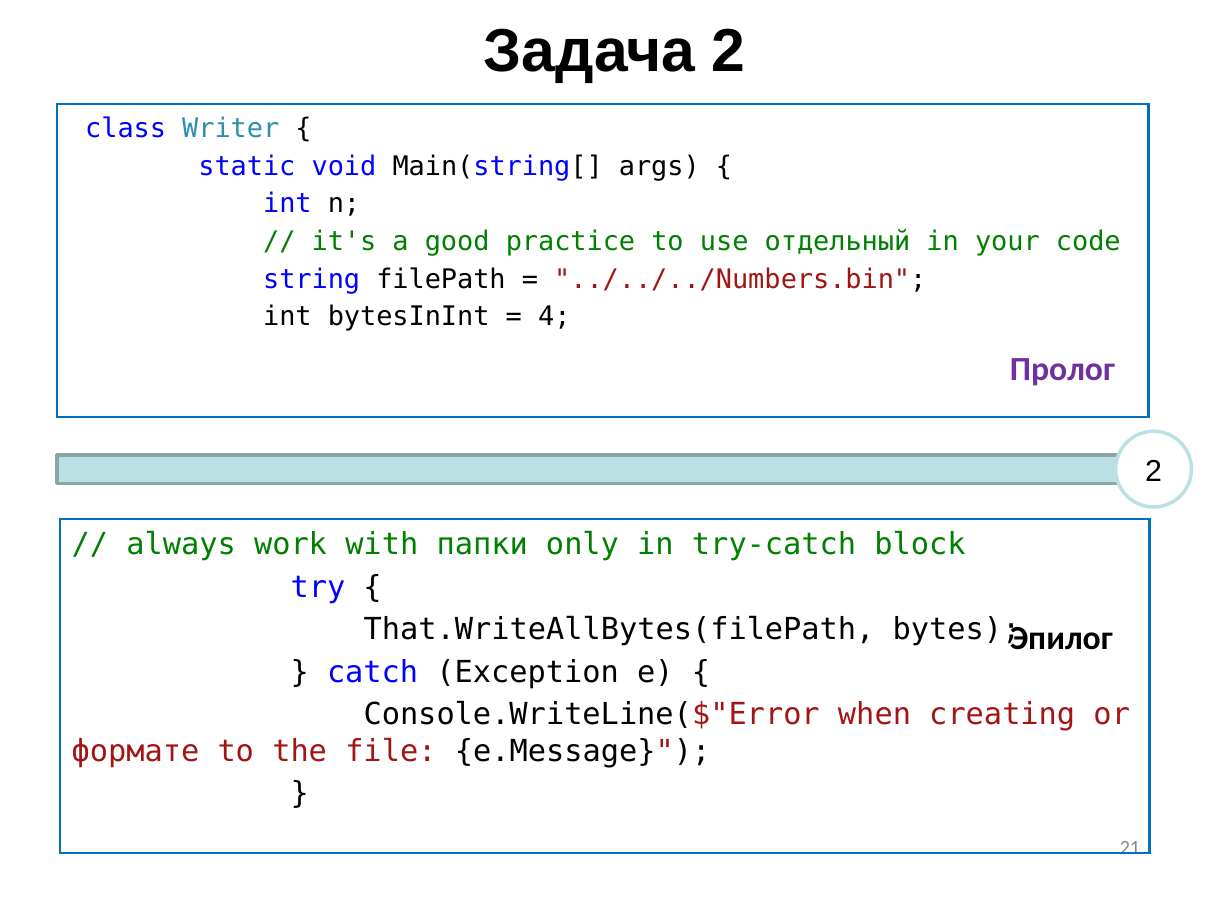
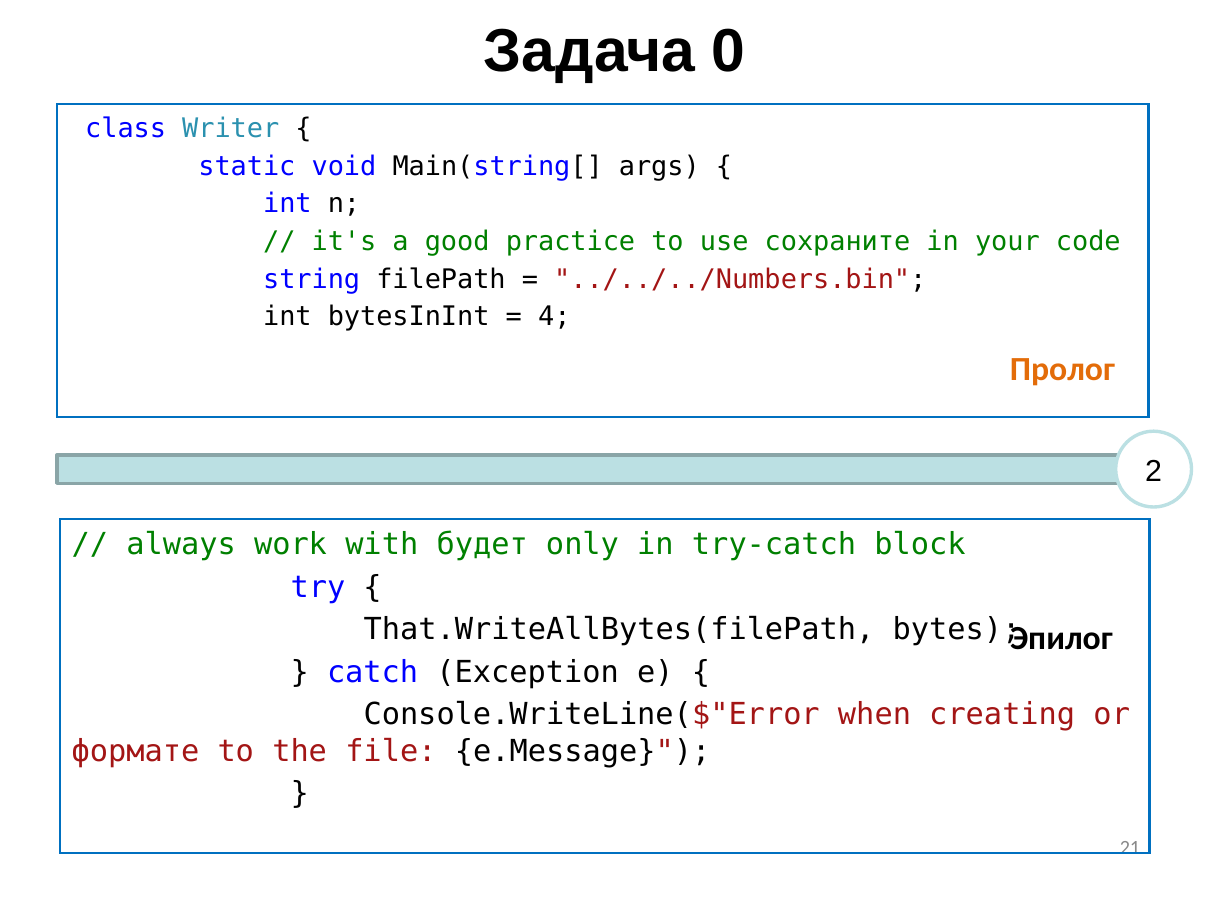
Задача 2: 2 -> 0
отдельный: отдельный -> сохраните
Пролог colour: purple -> orange
папки: папки -> будет
